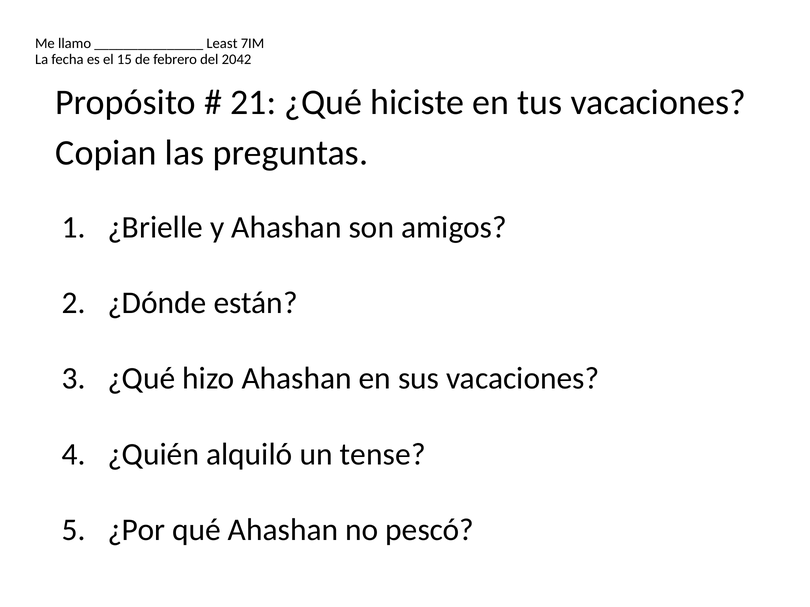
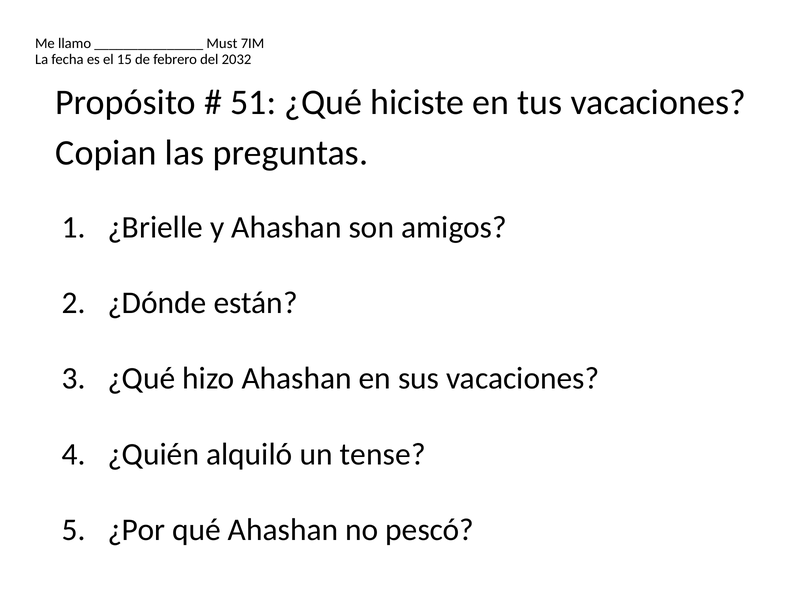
Least: Least -> Must
2042: 2042 -> 2032
21: 21 -> 51
